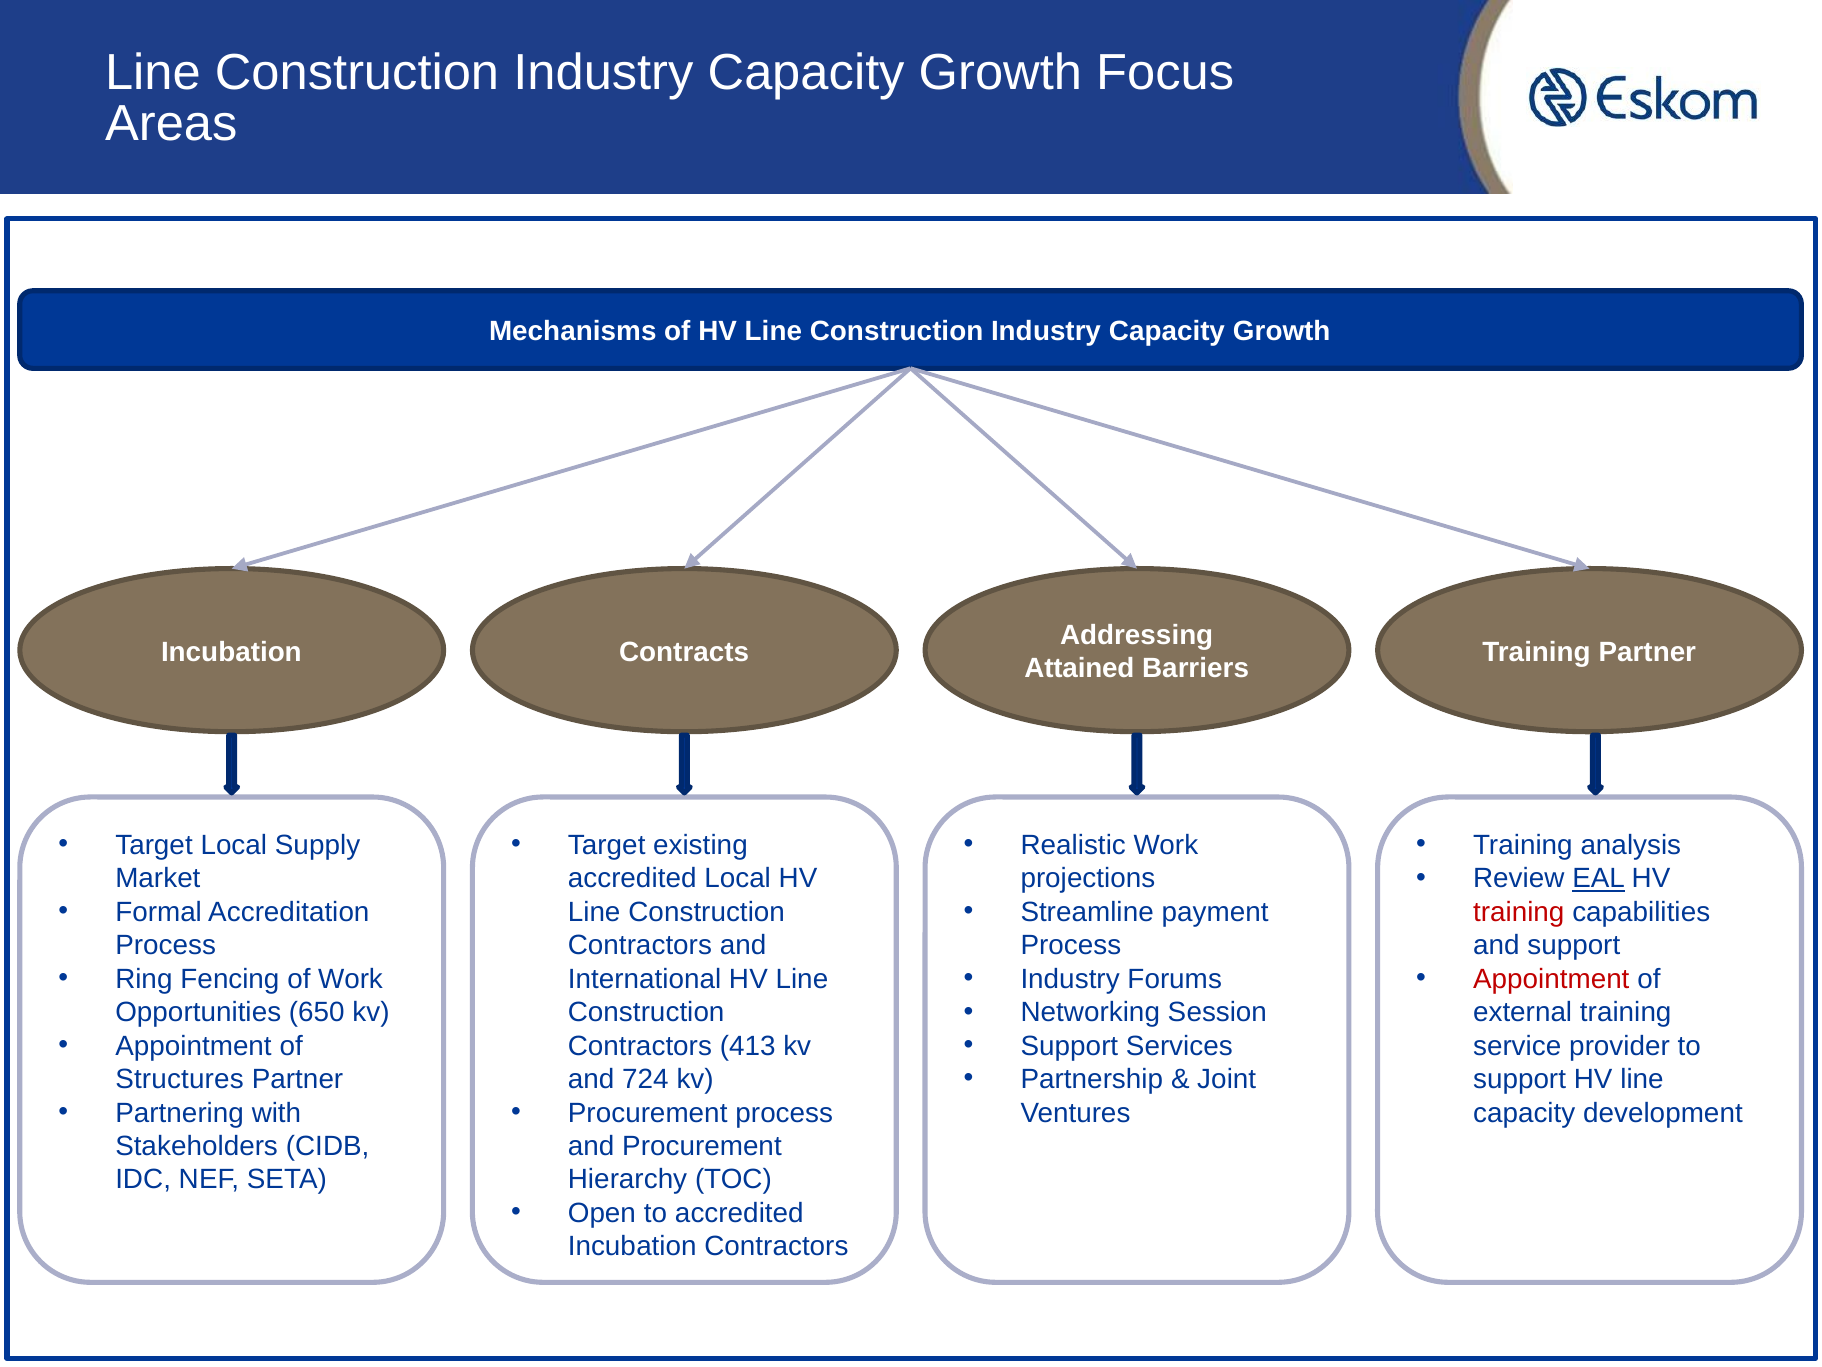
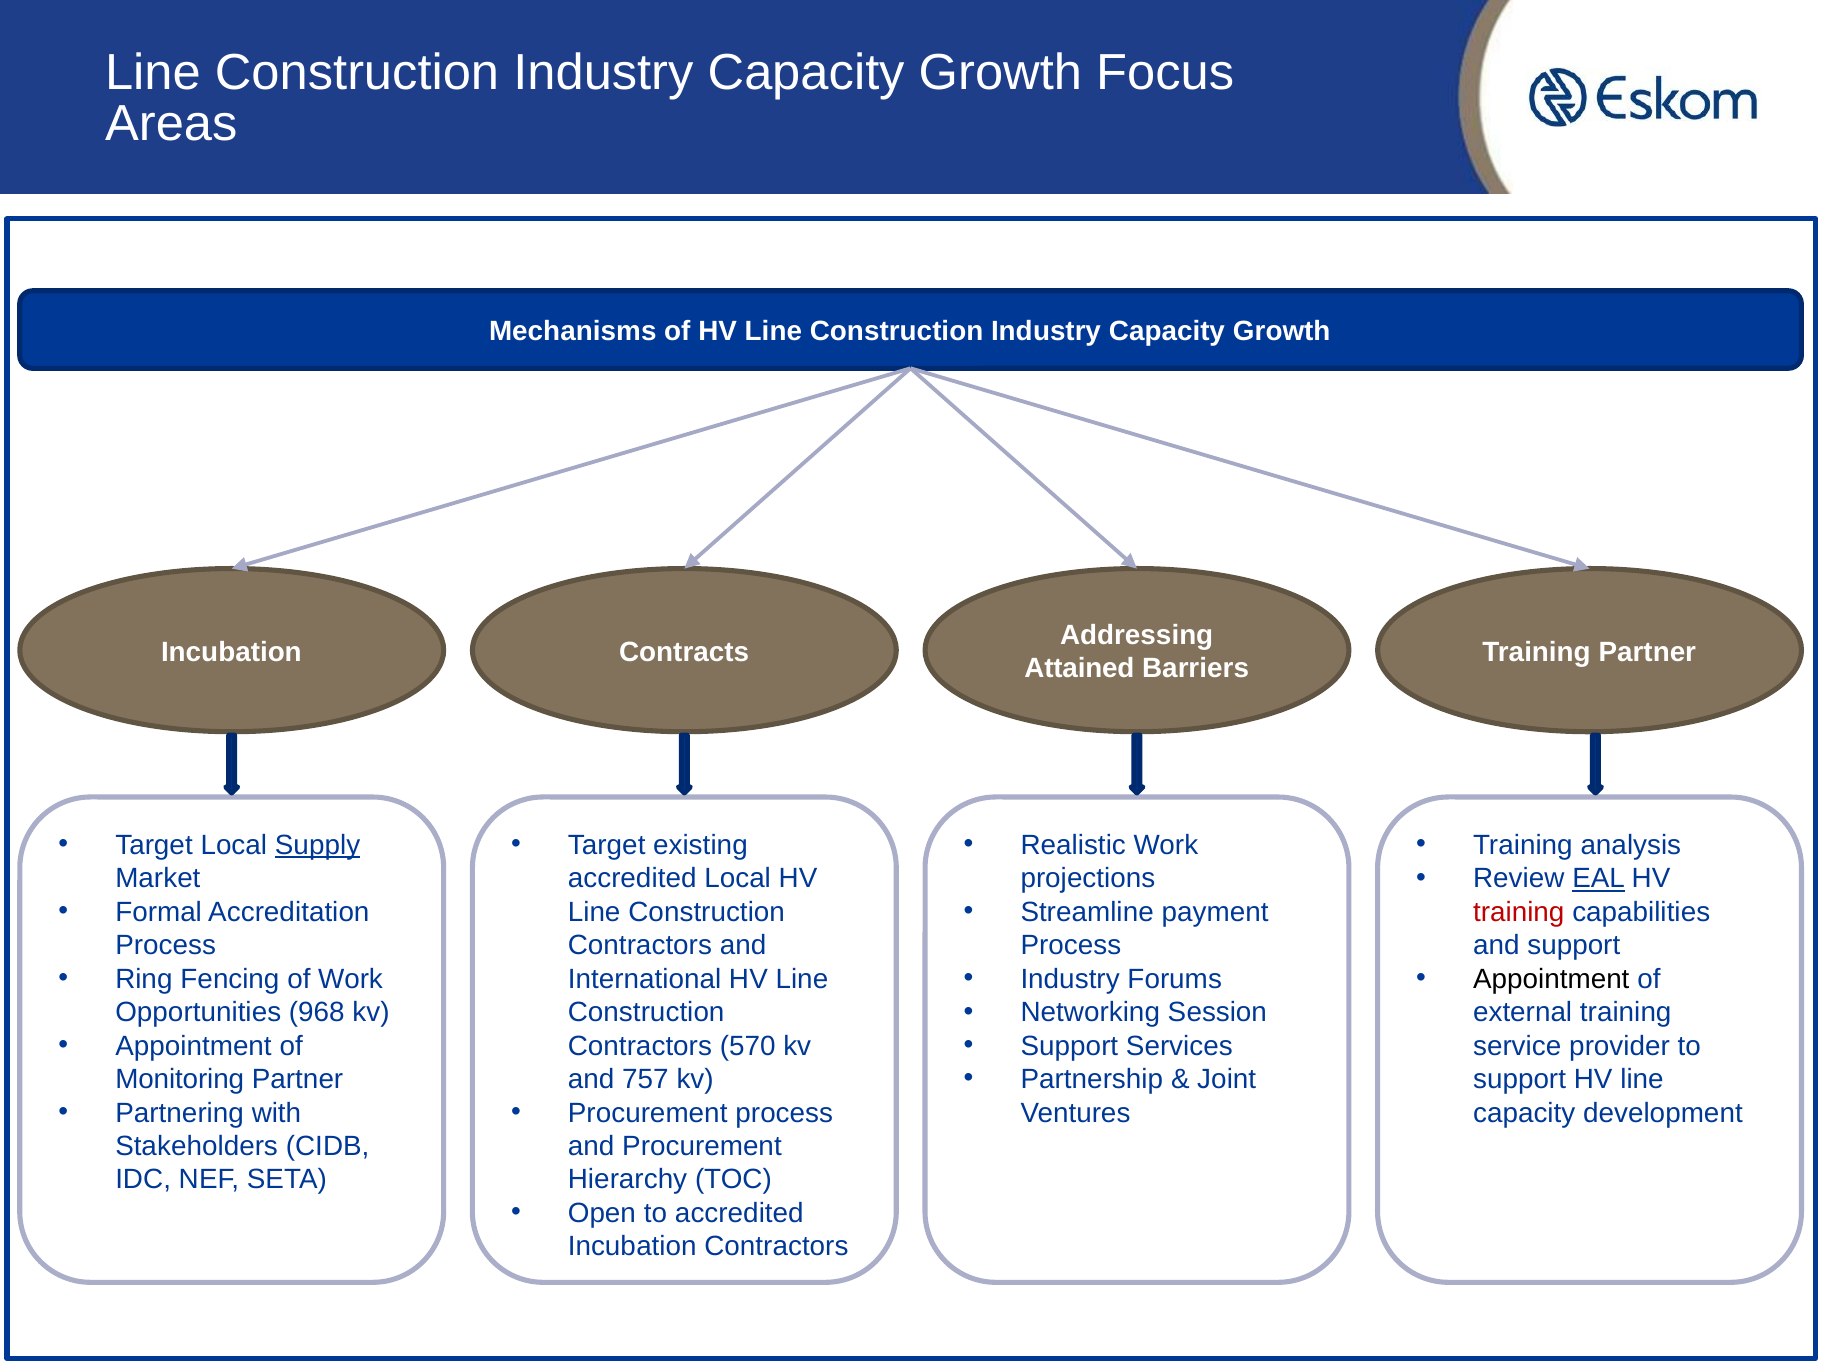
Supply underline: none -> present
Appointment at (1551, 979) colour: red -> black
650: 650 -> 968
413: 413 -> 570
Structures: Structures -> Monitoring
724: 724 -> 757
